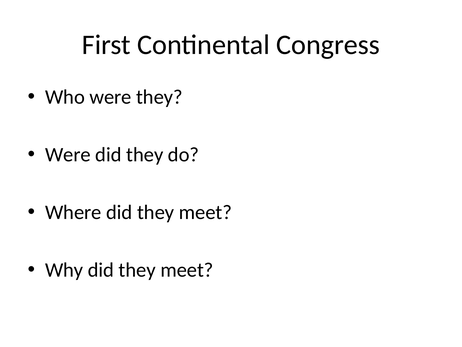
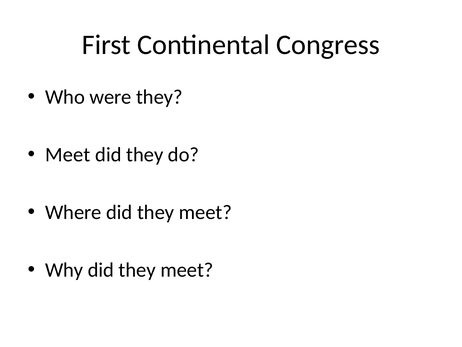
Were at (68, 154): Were -> Meet
